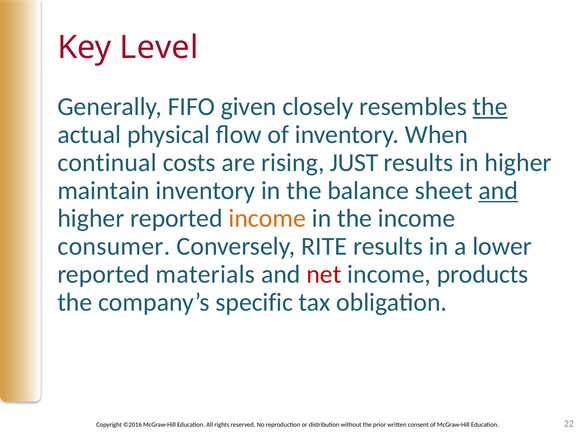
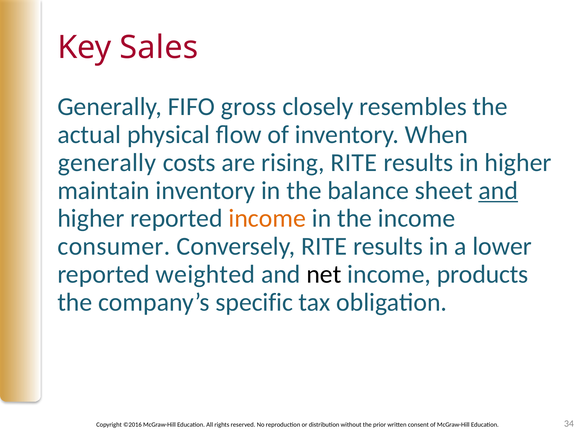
Level: Level -> Sales
given: given -> gross
the at (490, 107) underline: present -> none
continual at (107, 162): continual -> generally
rising JUST: JUST -> RITE
materials: materials -> weighted
net colour: red -> black
22: 22 -> 34
